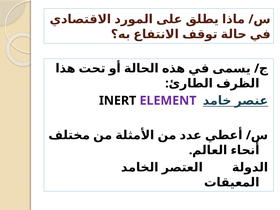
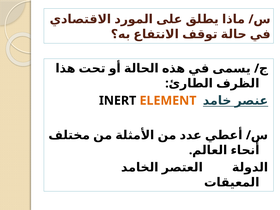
ELEMENT colour: purple -> orange
